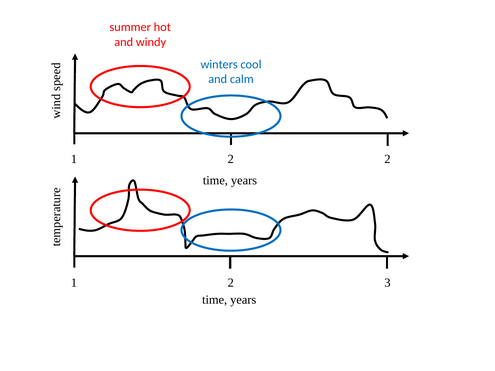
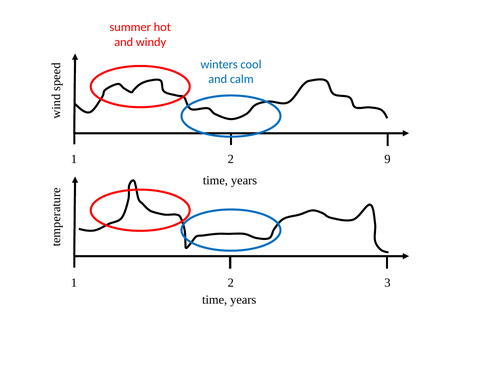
2 2: 2 -> 9
